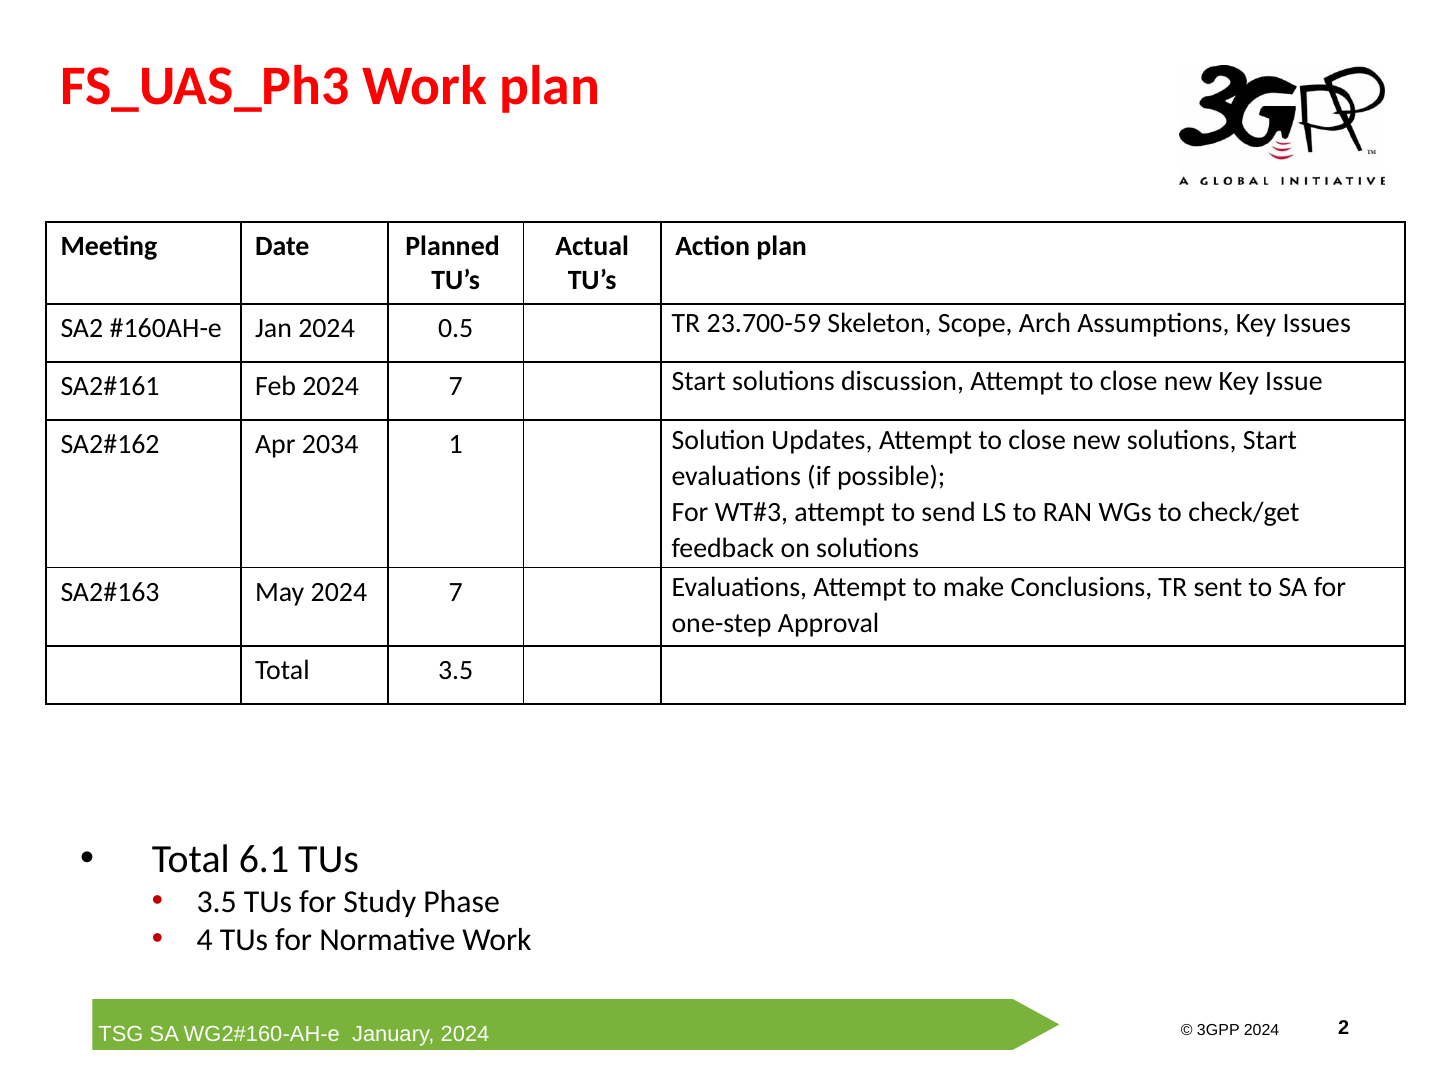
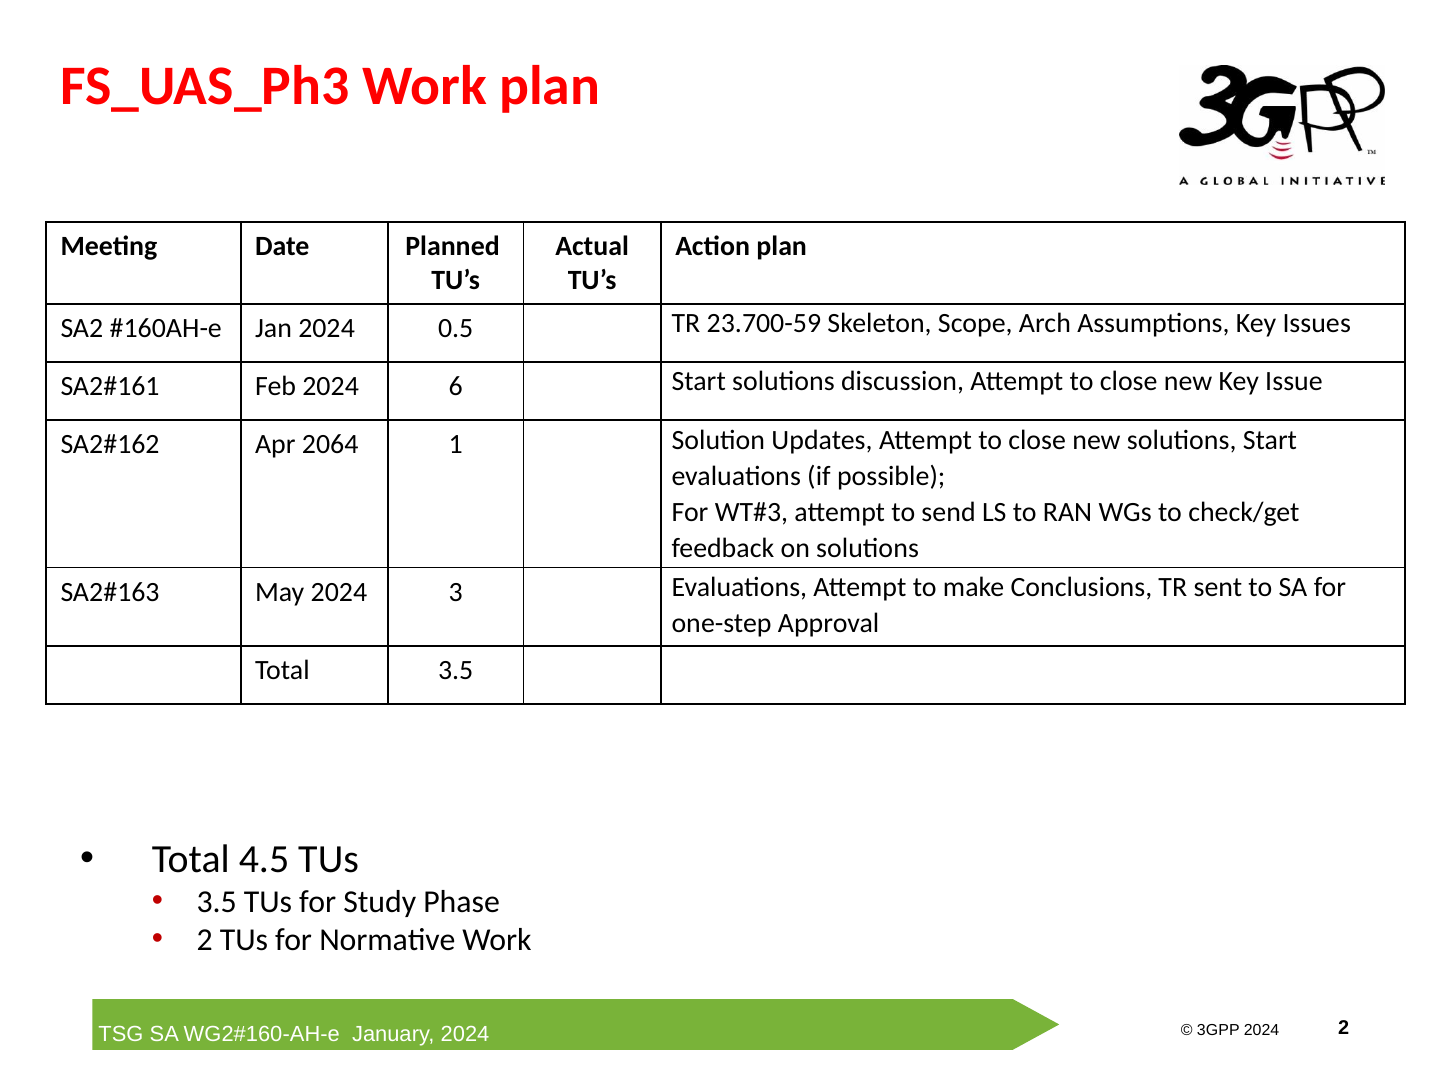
Feb 2024 7: 7 -> 6
2034: 2034 -> 2064
May 2024 7: 7 -> 3
6.1: 6.1 -> 4.5
4 at (205, 940): 4 -> 2
